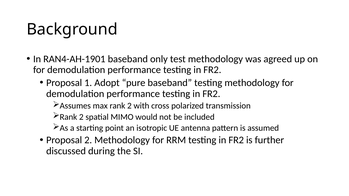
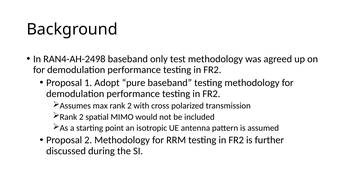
RAN4-AH-1901: RAN4-AH-1901 -> RAN4-AH-2498
